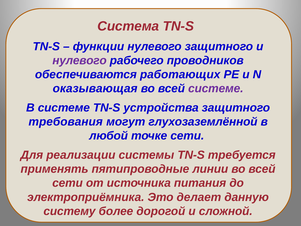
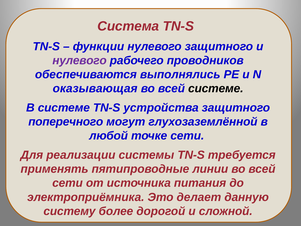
работающих: работающих -> выполнялись
системе at (216, 89) colour: purple -> black
требования: требования -> поперечного
